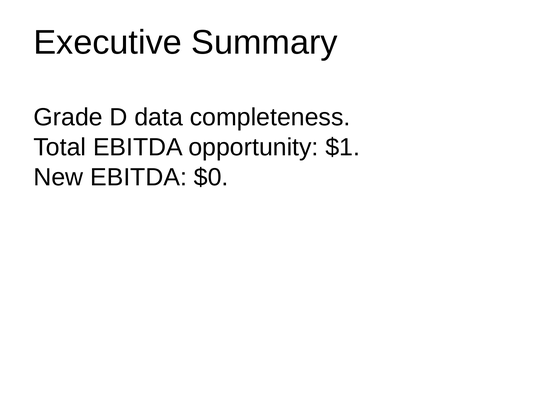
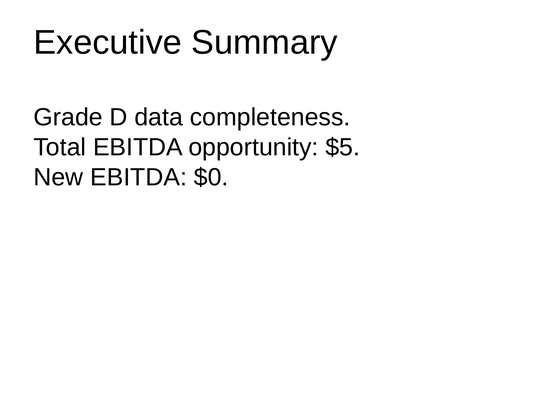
$1: $1 -> $5
